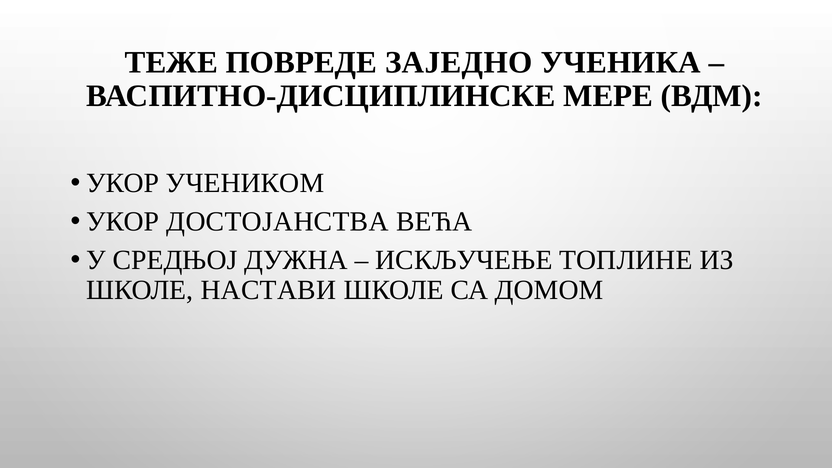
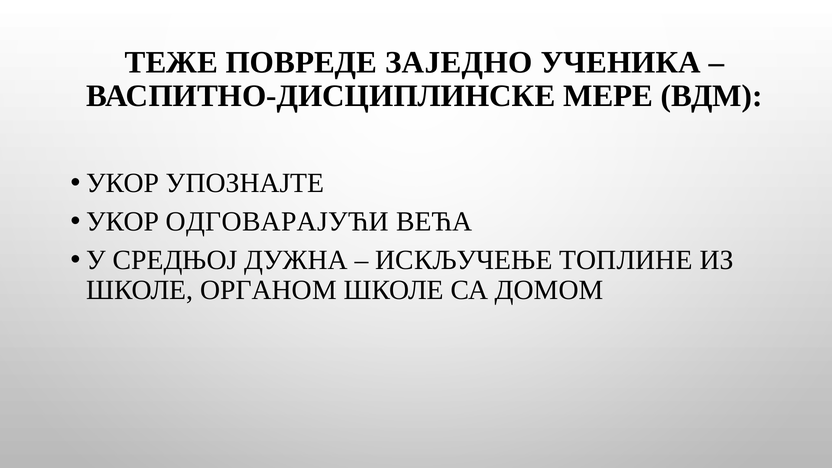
УЧЕНИКОМ: УЧЕНИКОМ -> УПОЗНАЈТЕ
ДОСТОЈАНСТВА: ДОСТОЈАНСТВА -> ОДГОВАРАЈУЋИ
НАСТАВИ: НАСТАВИ -> ОРГАНОМ
